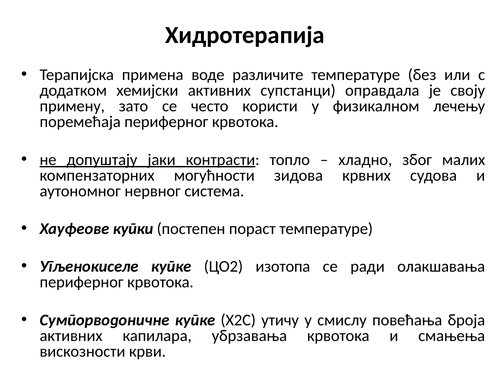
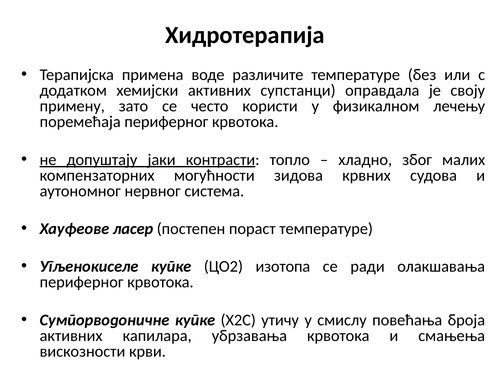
купки: купки -> ласер
